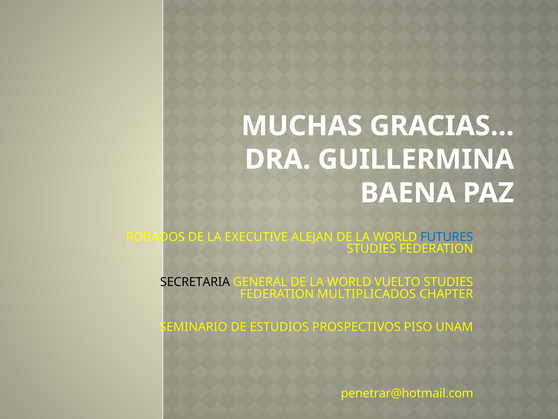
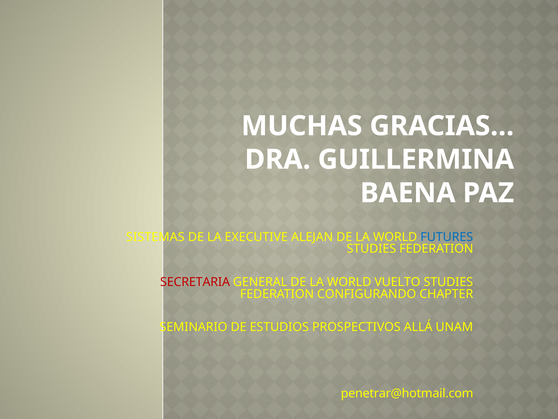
ROBADOS: ROBADOS -> SISTEMAS
SECRETARIA colour: black -> red
MULTIPLICADOS: MULTIPLICADOS -> CONFIGURANDO
PISO: PISO -> ALLÁ
